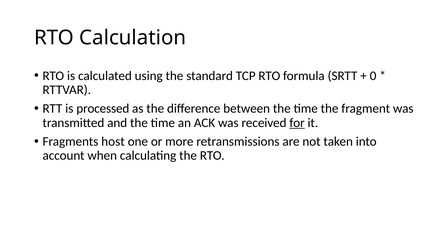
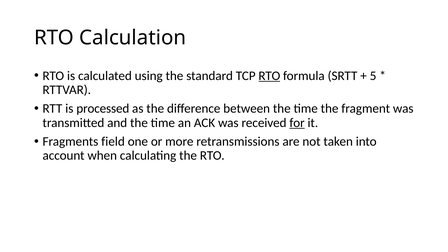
RTO at (269, 76) underline: none -> present
0: 0 -> 5
host: host -> field
